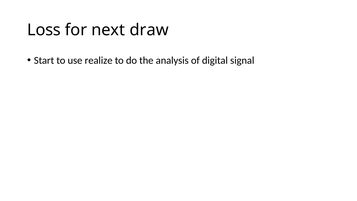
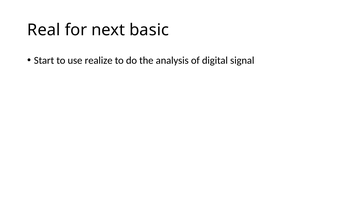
Loss: Loss -> Real
draw: draw -> basic
